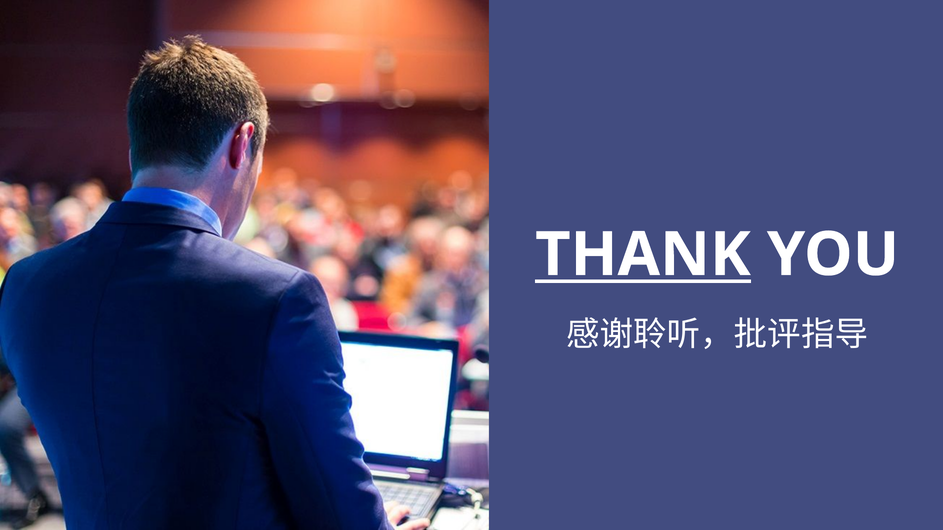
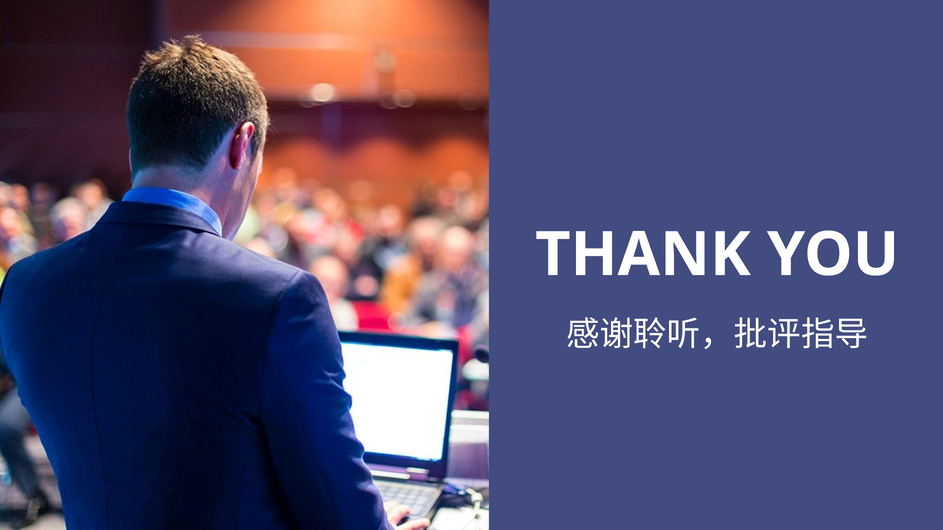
THANK underline: present -> none
